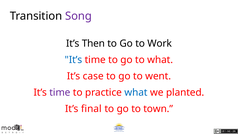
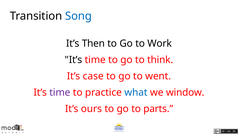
Song colour: purple -> blue
It’s at (73, 60) colour: blue -> black
to what: what -> think
planted: planted -> window
final: final -> ours
town: town -> parts
